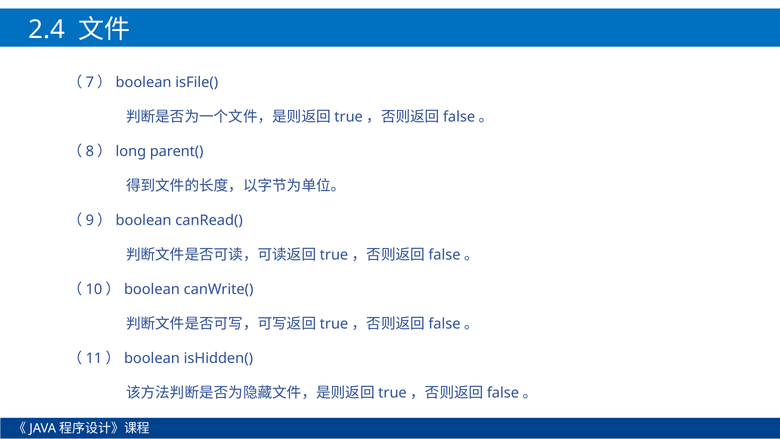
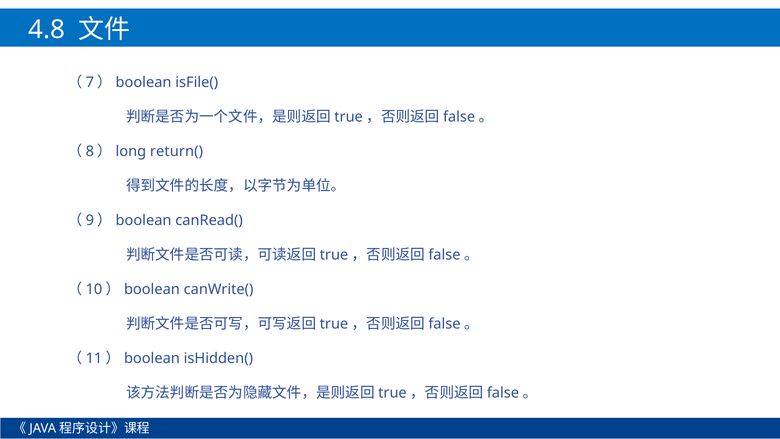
2.4: 2.4 -> 4.8
parent(: parent( -> return(
